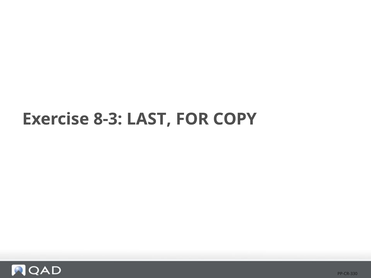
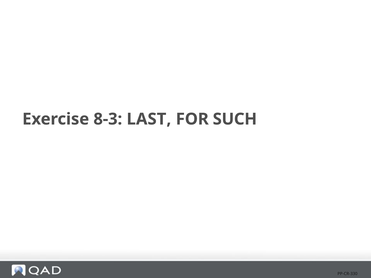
COPY: COPY -> SUCH
